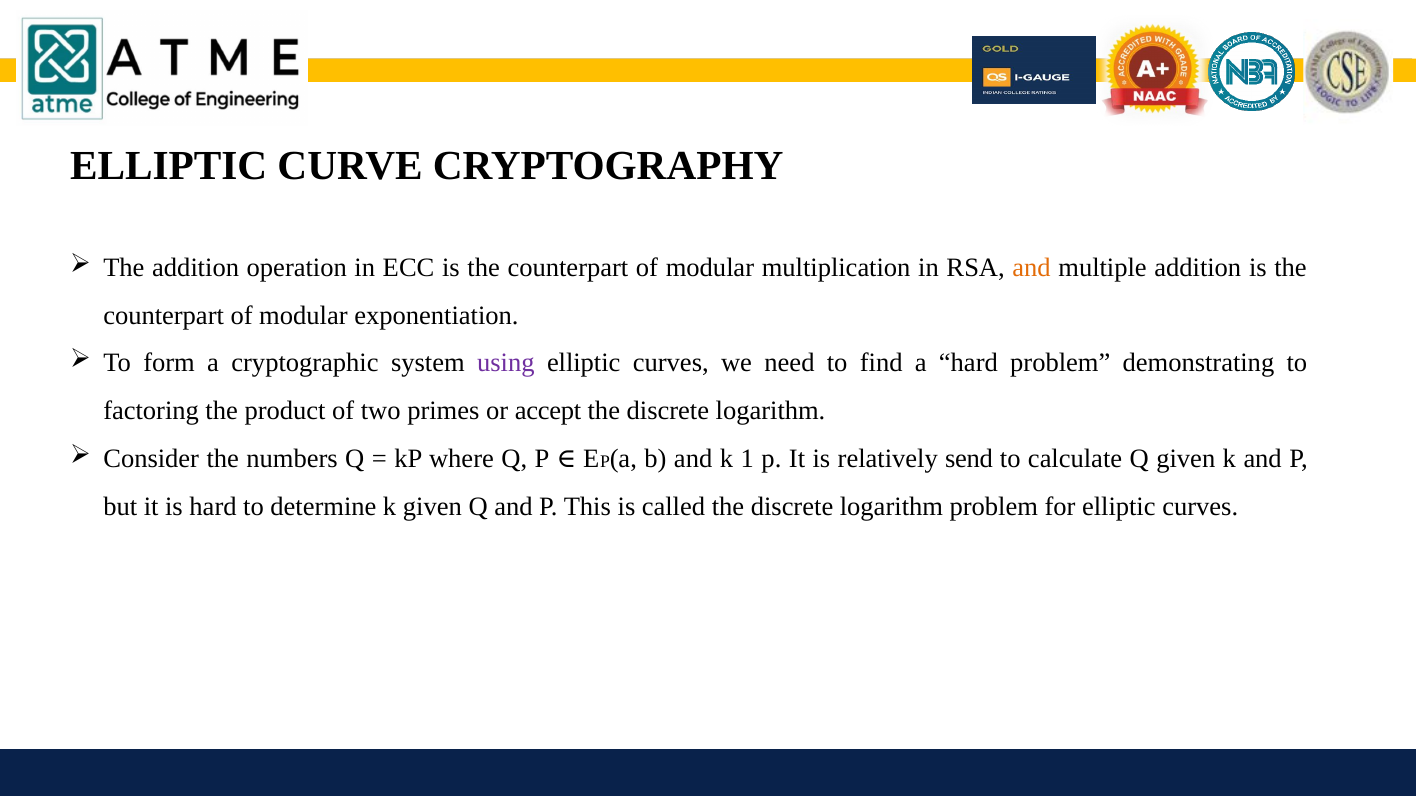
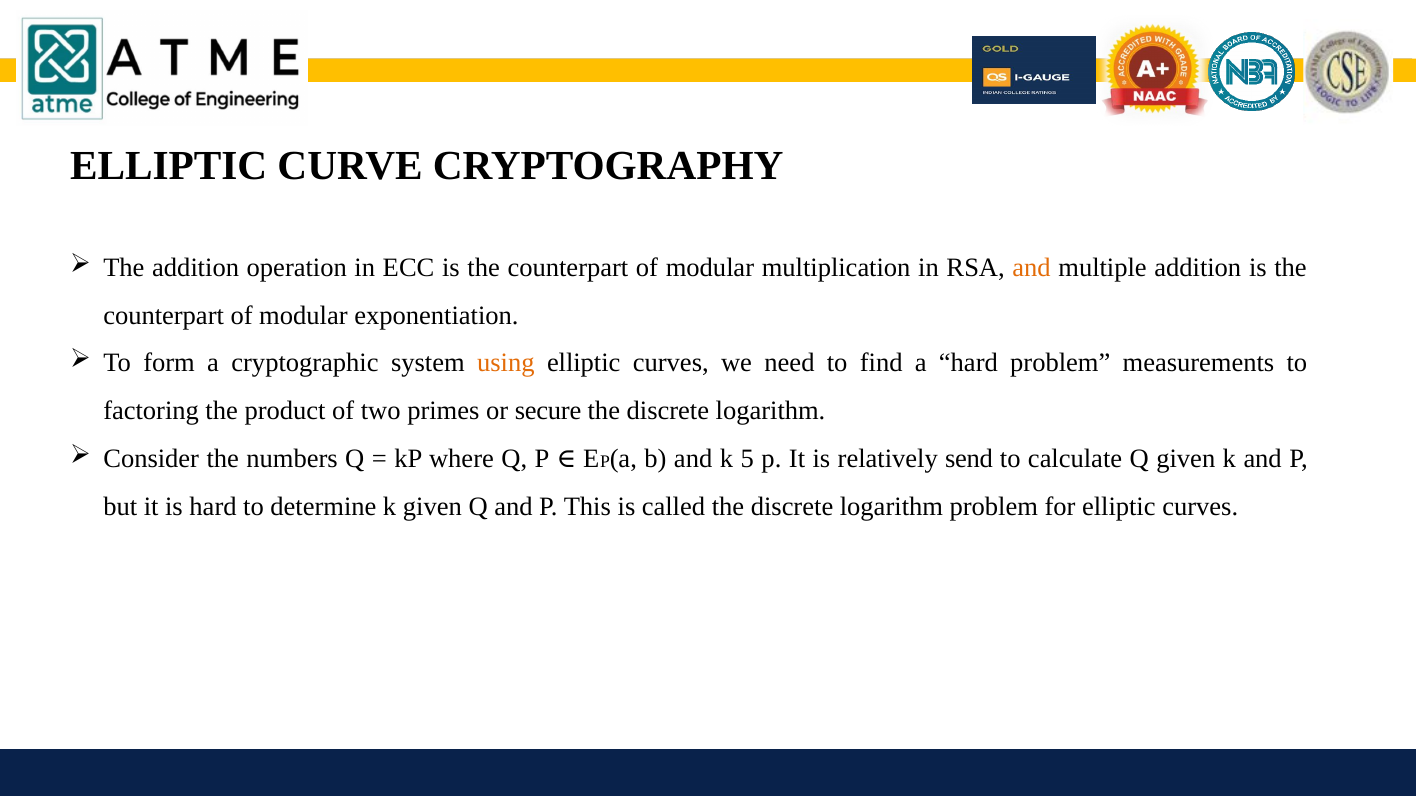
using colour: purple -> orange
demonstrating: demonstrating -> measurements
accept: accept -> secure
1: 1 -> 5
